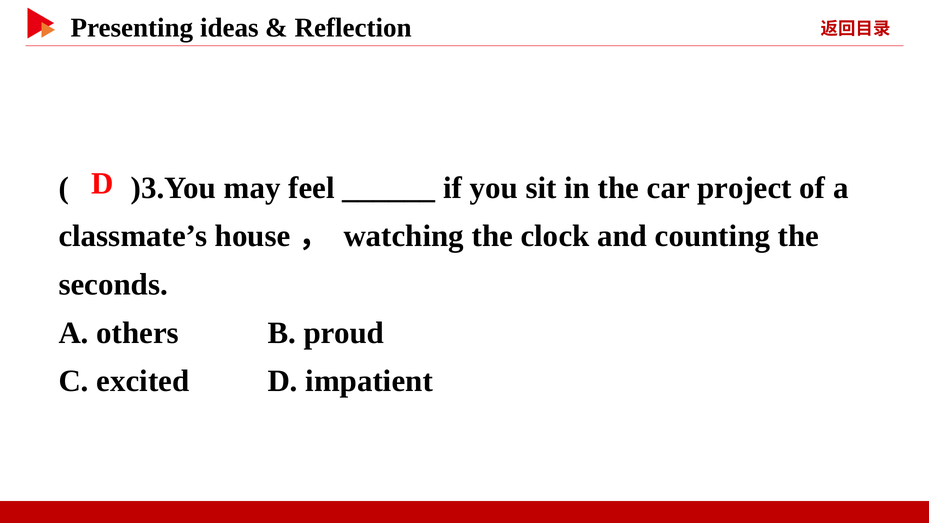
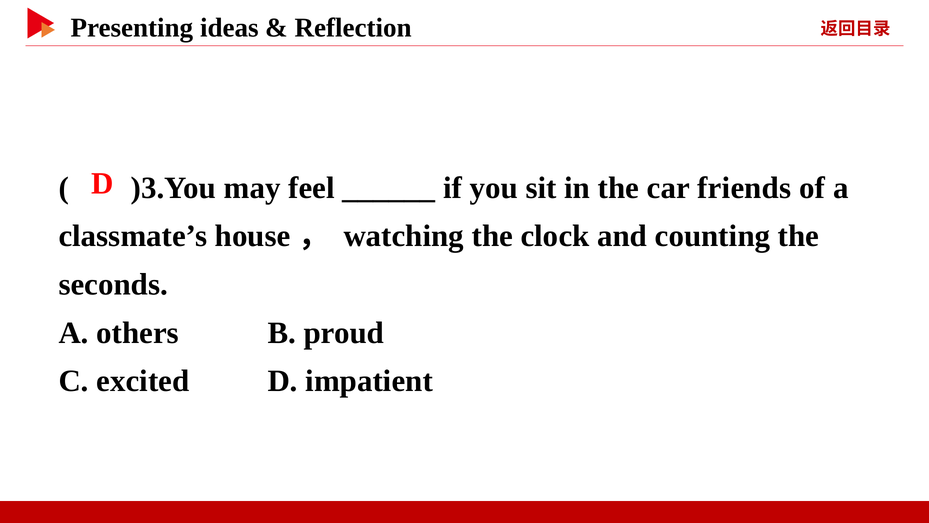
project: project -> friends
